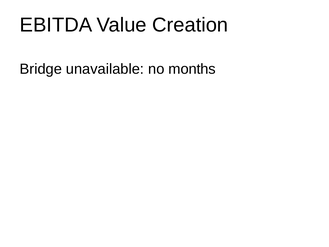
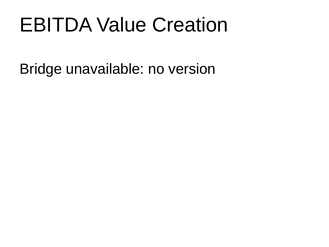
months: months -> version
